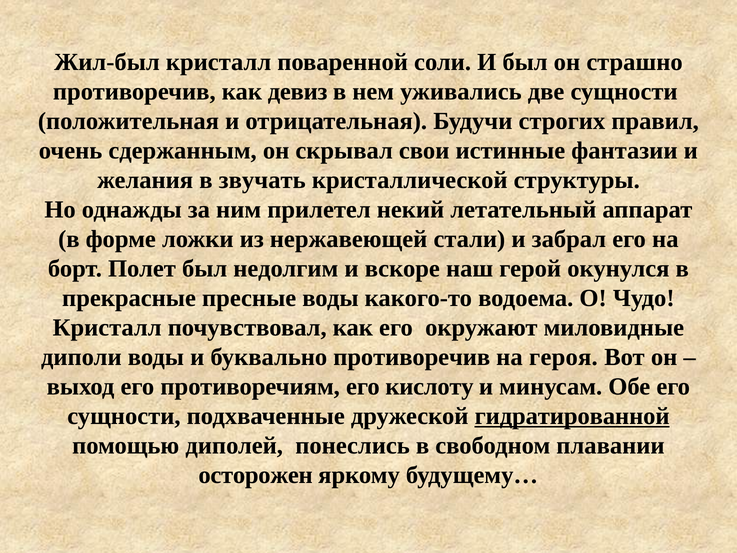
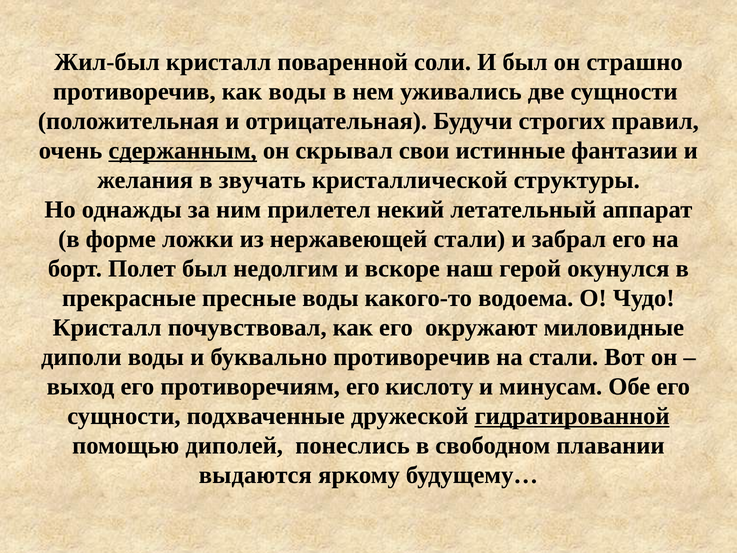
как девиз: девиз -> воды
сдержанным underline: none -> present
на героя: героя -> стали
осторожен: осторожен -> выдаются
